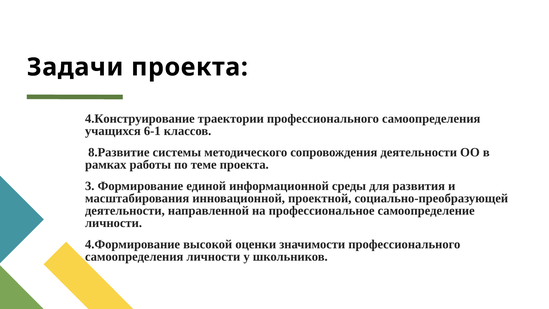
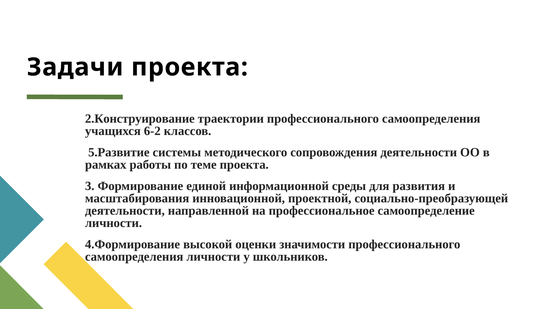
4.Конструирование: 4.Конструирование -> 2.Конструирование
6-1: 6-1 -> 6-2
8.Развитие: 8.Развитие -> 5.Развитие
